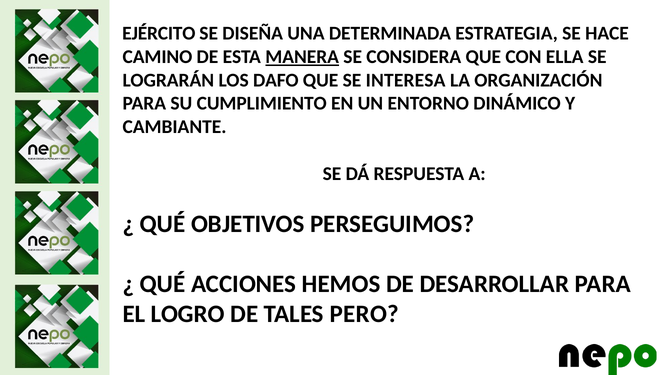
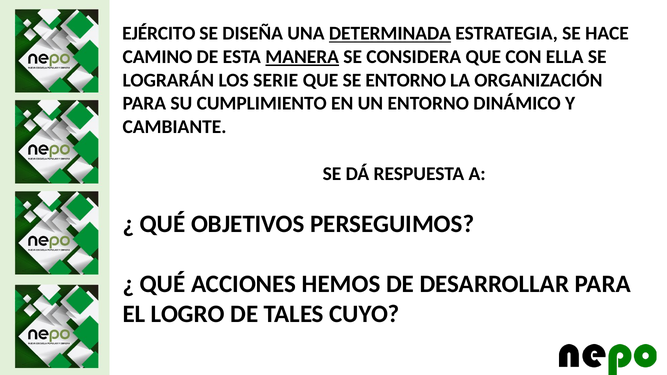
DETERMINADA underline: none -> present
DAFO: DAFO -> SERIE
SE INTERESA: INTERESA -> ENTORNO
PERO: PERO -> CUYO
